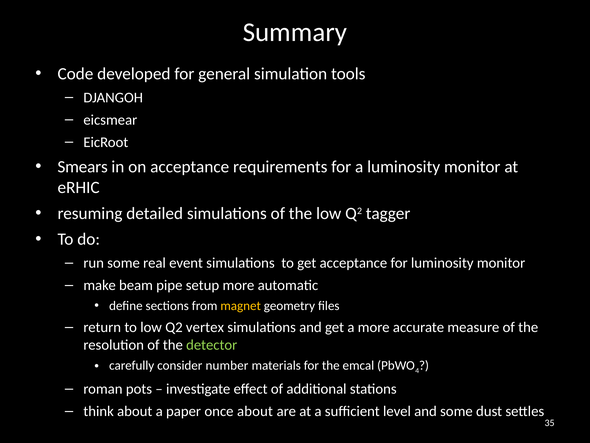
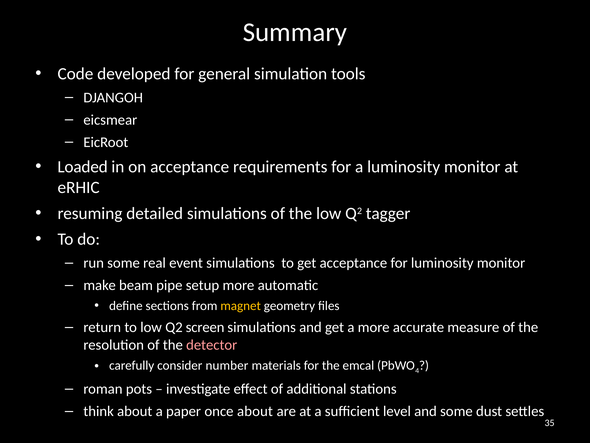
Smears: Smears -> Loaded
vertex: vertex -> screen
detector colour: light green -> pink
